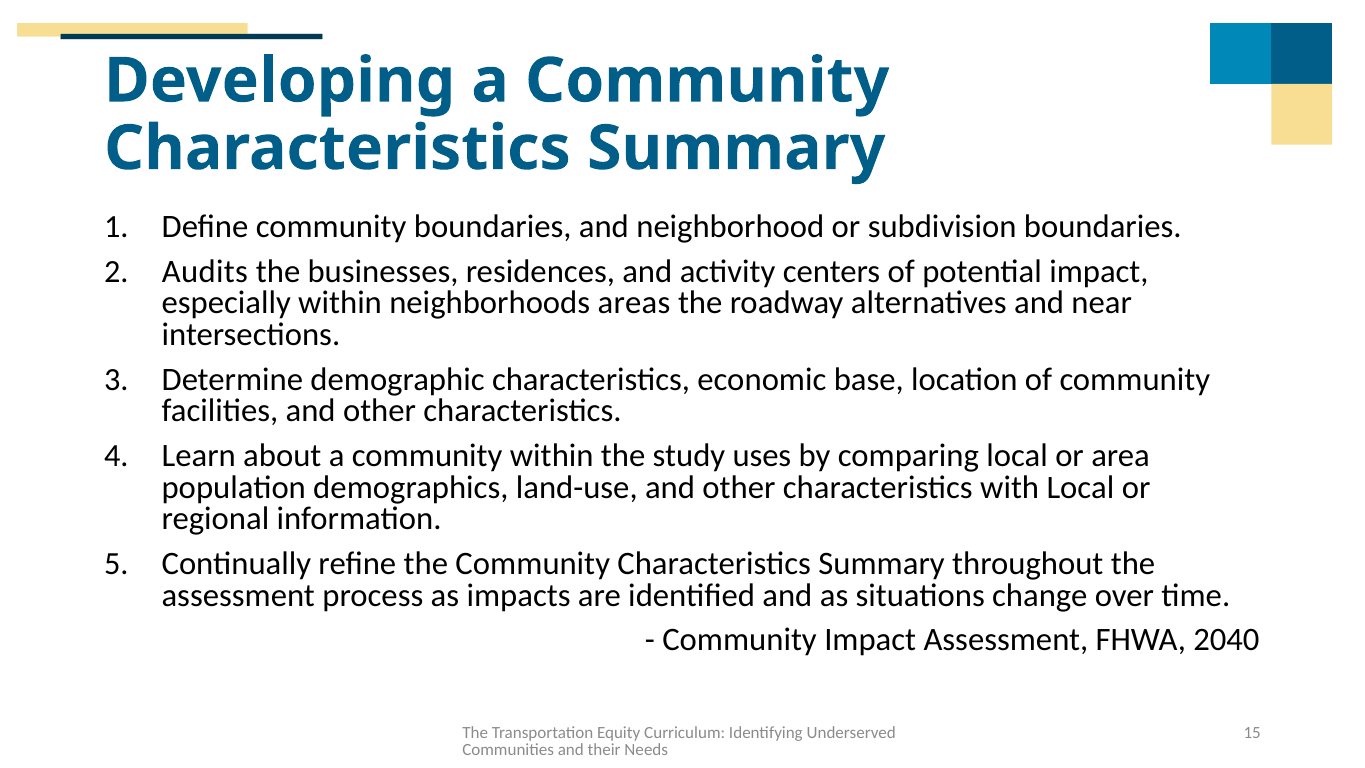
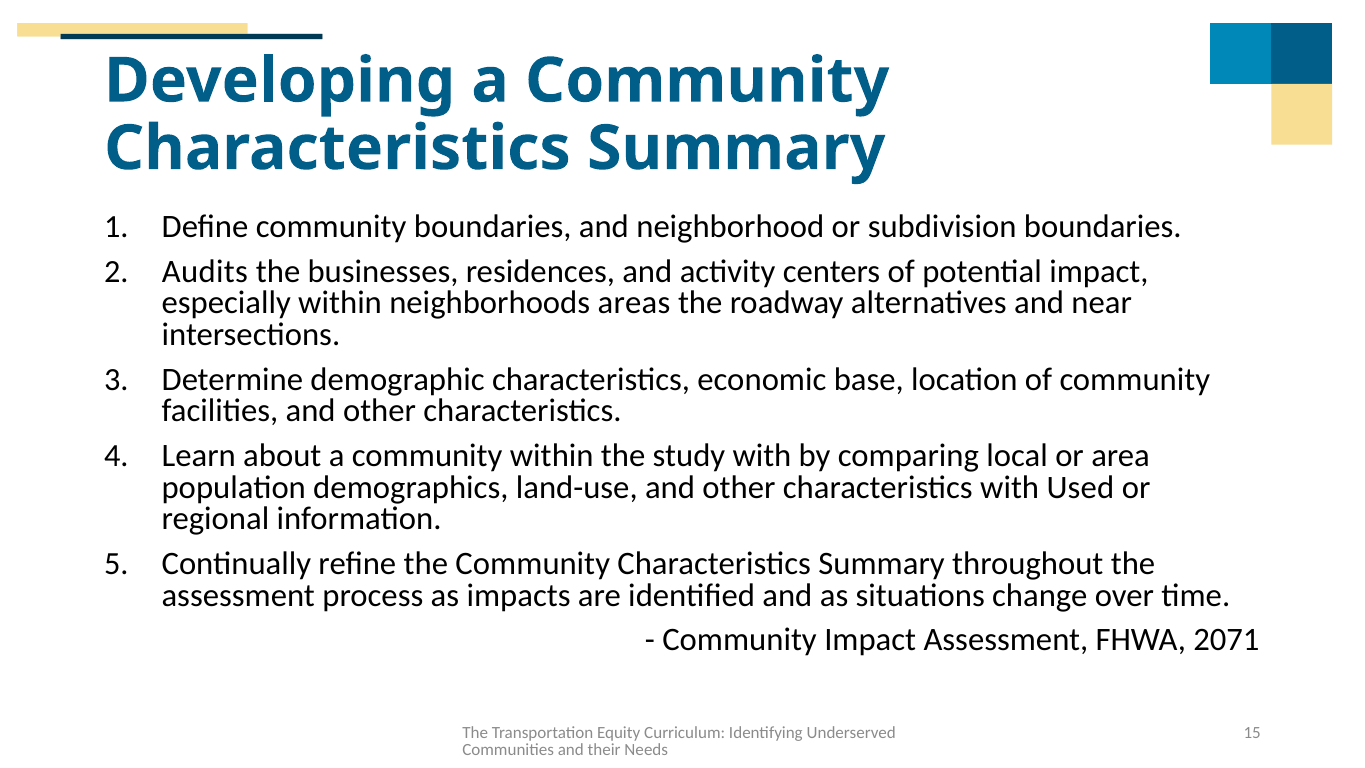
study uses: uses -> with
with Local: Local -> Used
2040: 2040 -> 2071
